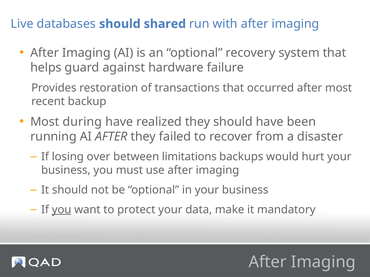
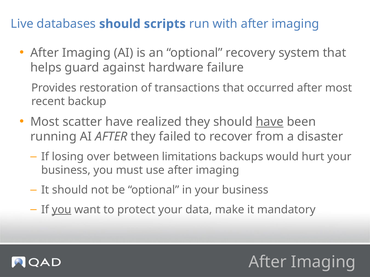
shared: shared -> scripts
during: during -> scatter
have at (270, 122) underline: none -> present
